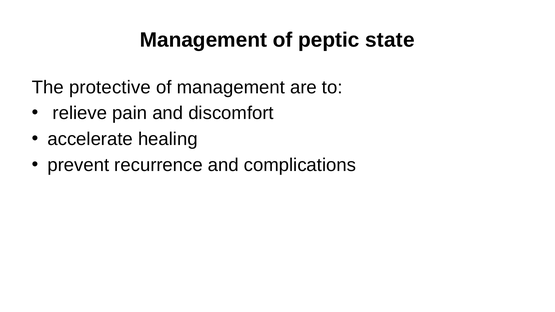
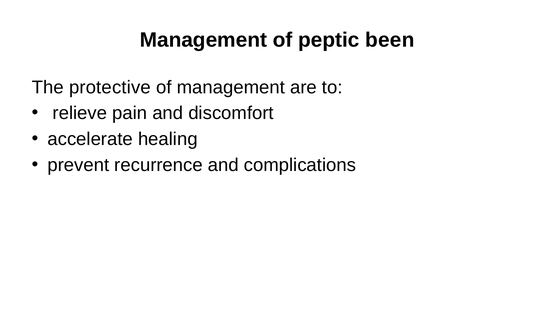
state: state -> been
